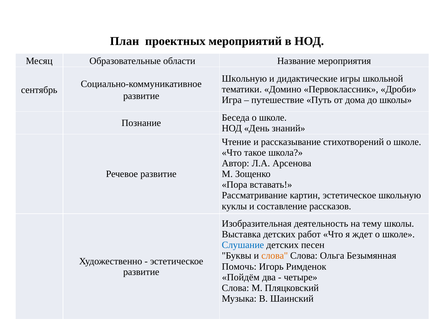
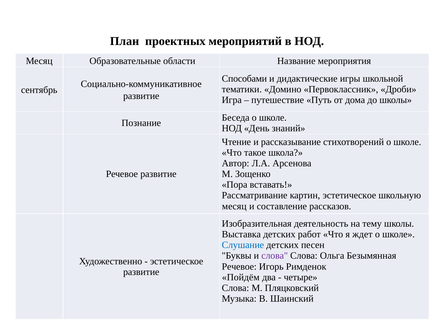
Школьную at (244, 78): Школьную -> Способами
куклы at (234, 206): куклы -> месяц
слова at (275, 255) colour: orange -> purple
Помочь at (239, 266): Помочь -> Речевое
